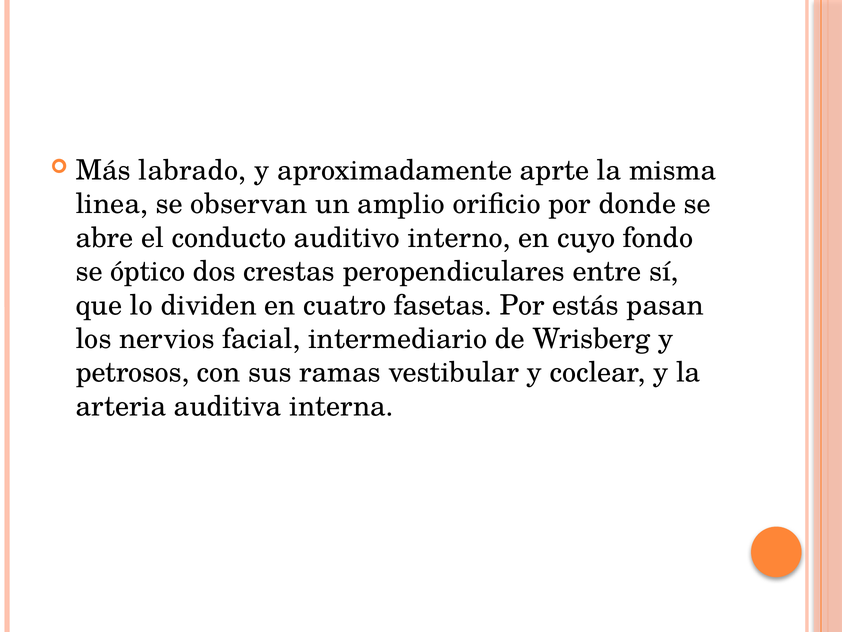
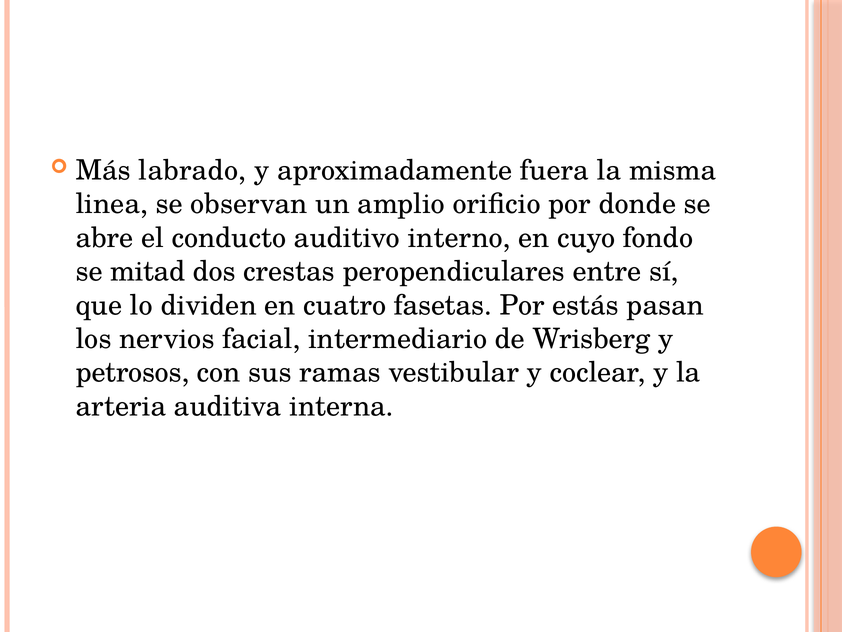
aprte: aprte -> fuera
óptico: óptico -> mitad
